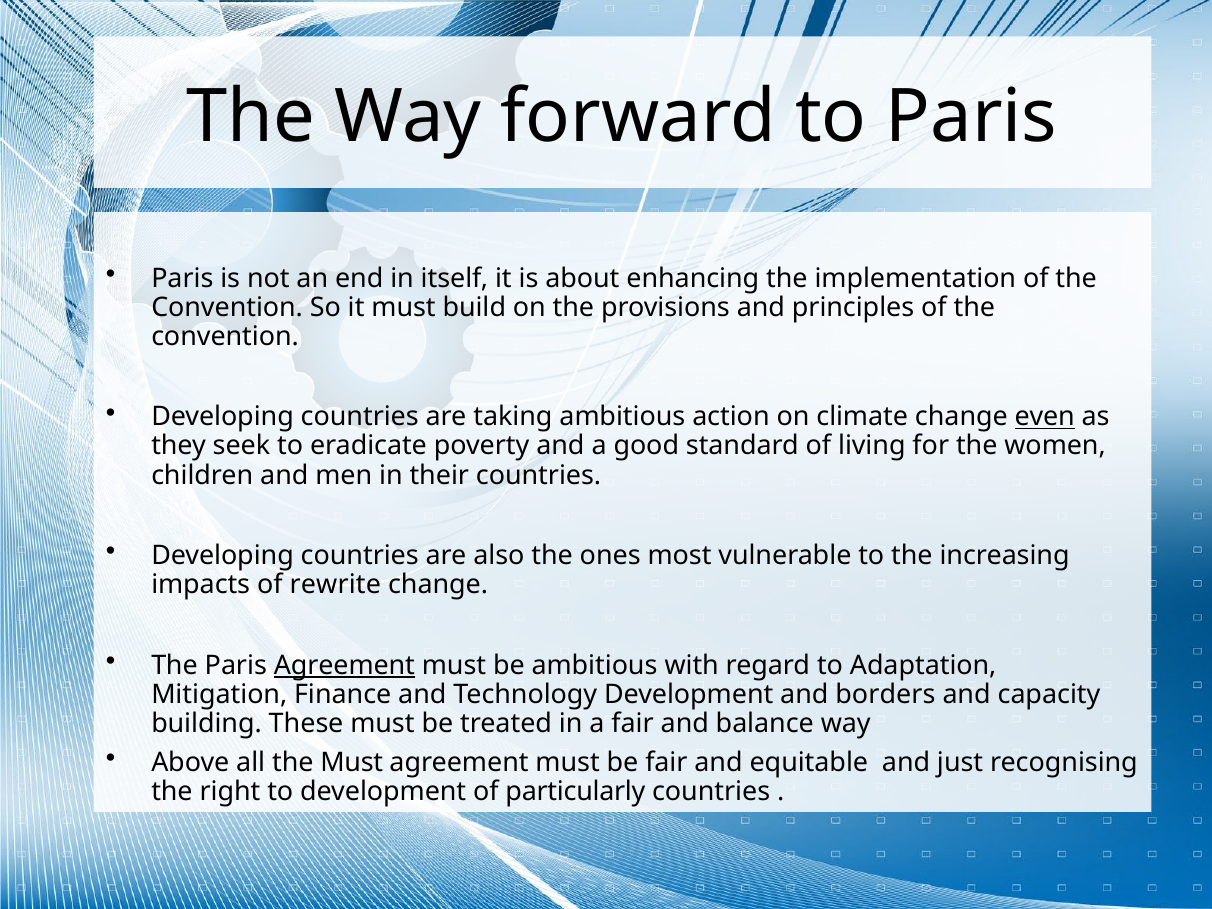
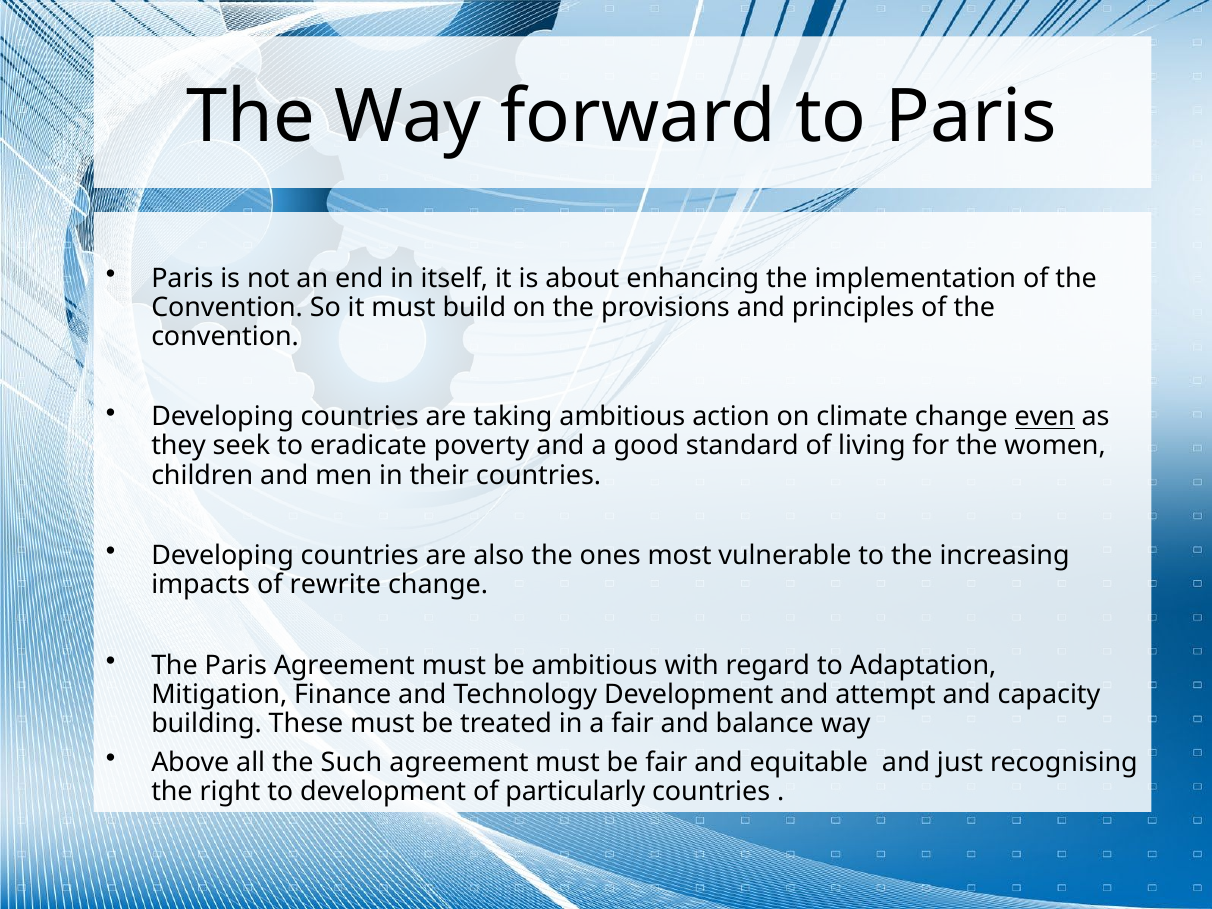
Agreement at (344, 666) underline: present -> none
borders: borders -> attempt
the Must: Must -> Such
